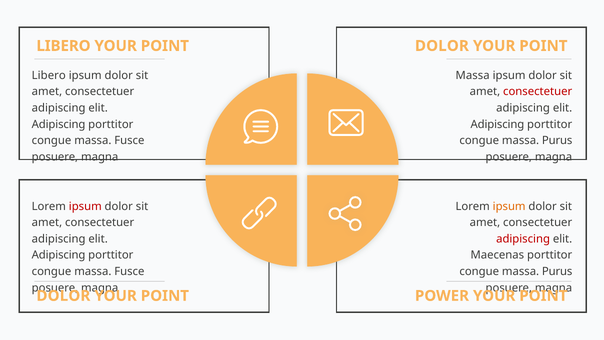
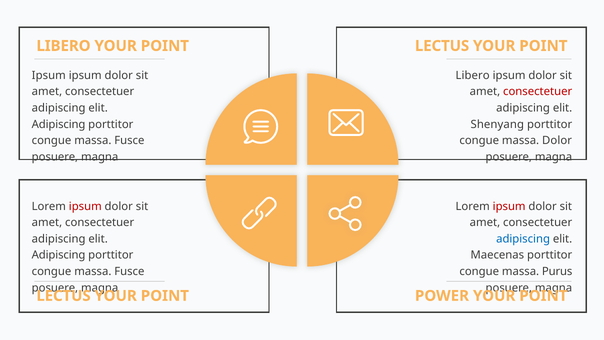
DOLOR at (442, 46): DOLOR -> LECTUS
Libero at (49, 75): Libero -> Ipsum
Massa at (473, 75): Massa -> Libero
Adipiscing at (497, 124): Adipiscing -> Shenyang
Purus at (557, 141): Purus -> Dolor
ipsum at (509, 206) colour: orange -> red
adipiscing at (523, 239) colour: red -> blue
DOLOR at (63, 296): DOLOR -> LECTUS
